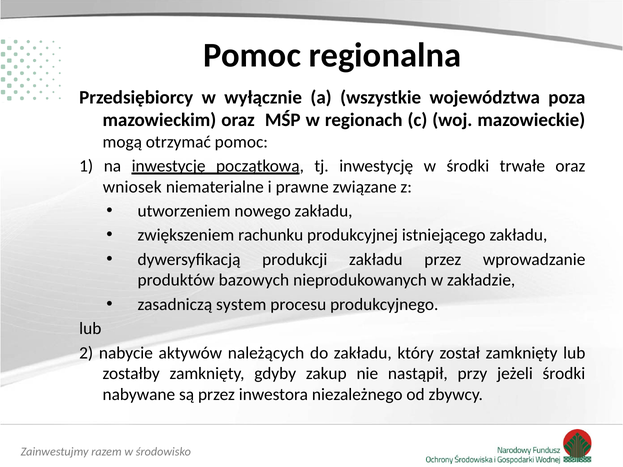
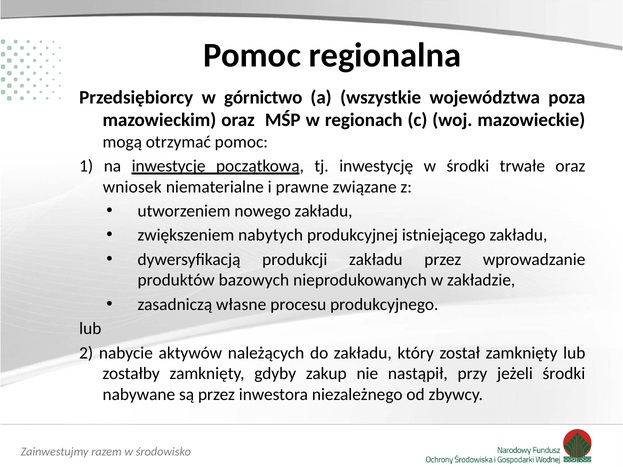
wyłącznie: wyłącznie -> górnictwo
rachunku: rachunku -> nabytych
system: system -> własne
